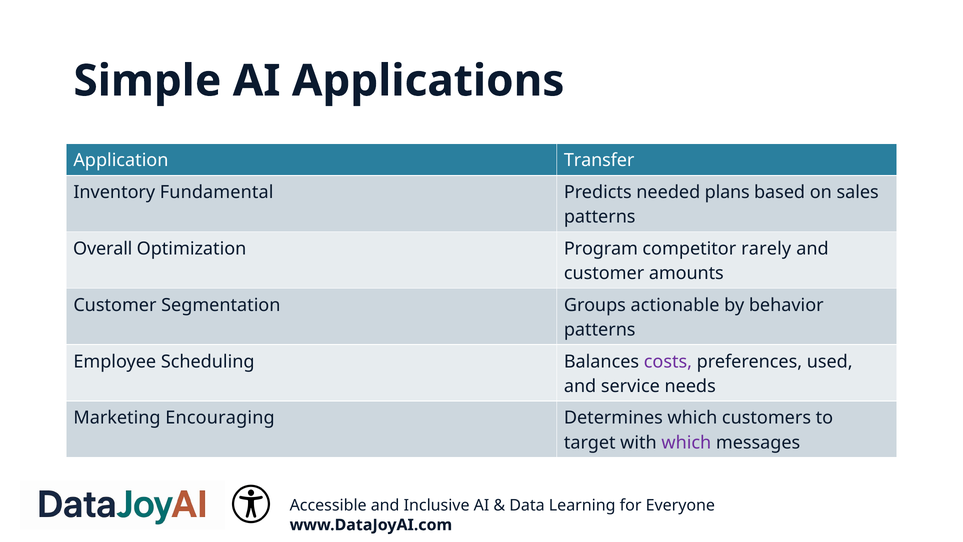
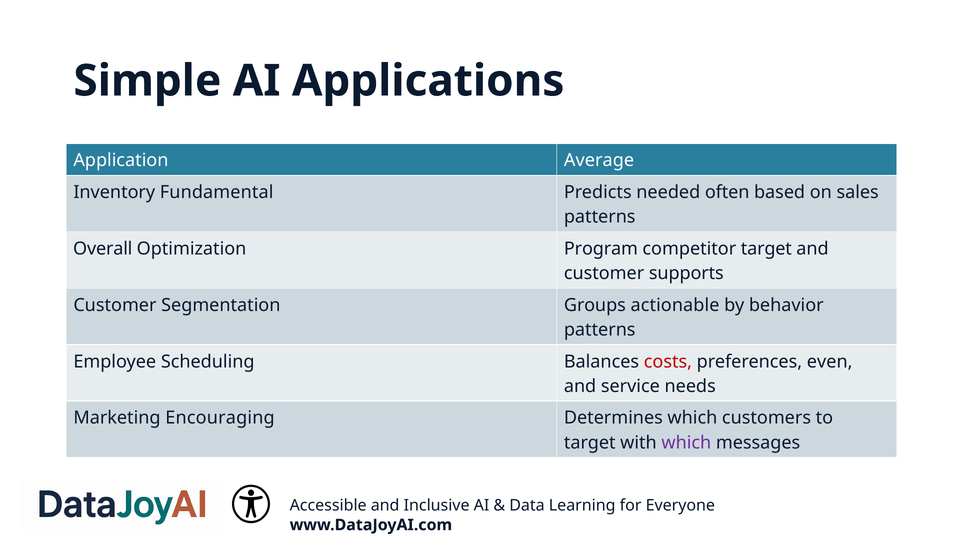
Transfer: Transfer -> Average
plans: plans -> often
competitor rarely: rarely -> target
amounts: amounts -> supports
costs colour: purple -> red
used: used -> even
